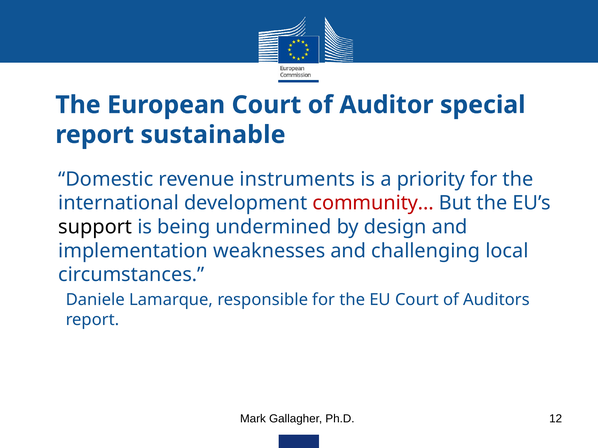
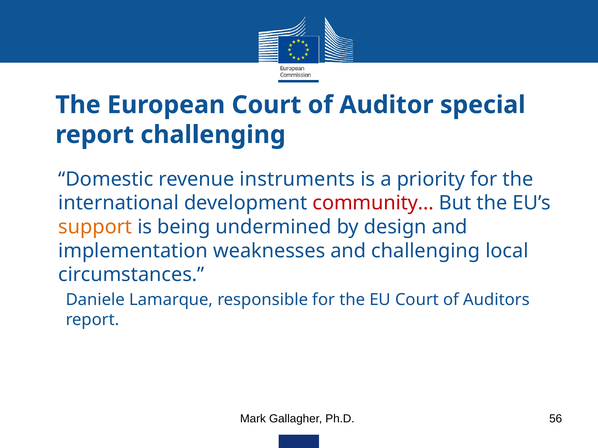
report sustainable: sustainable -> challenging
support colour: black -> orange
12: 12 -> 56
